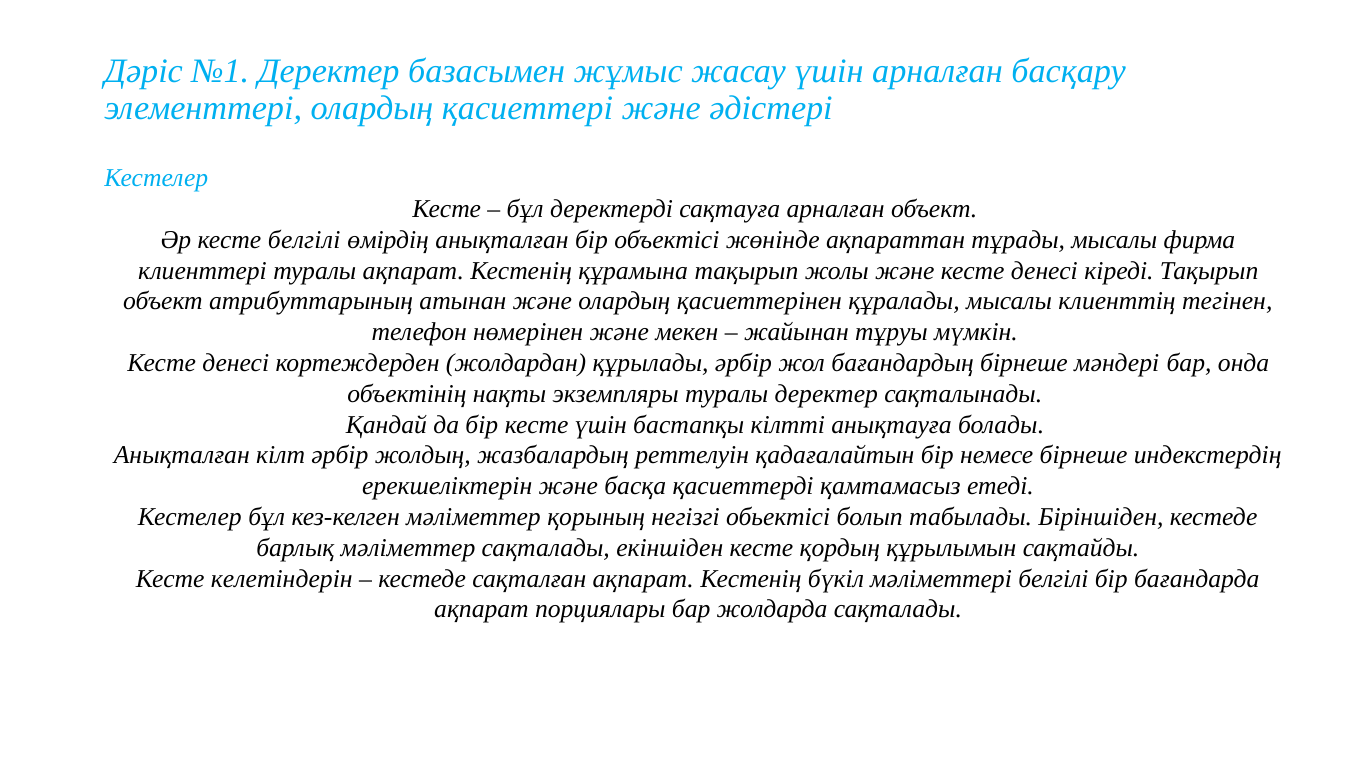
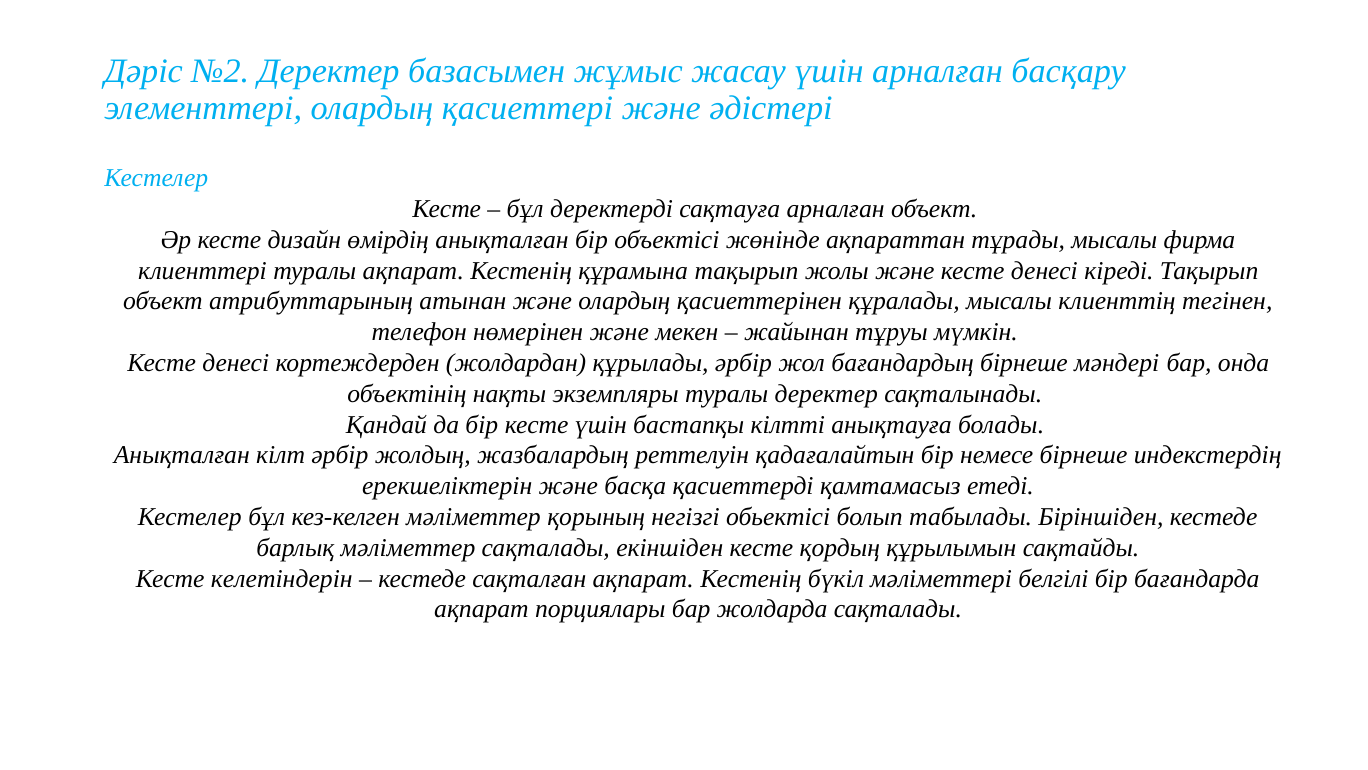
№1: №1 -> №2
кесте белгілі: белгілі -> дизайн
